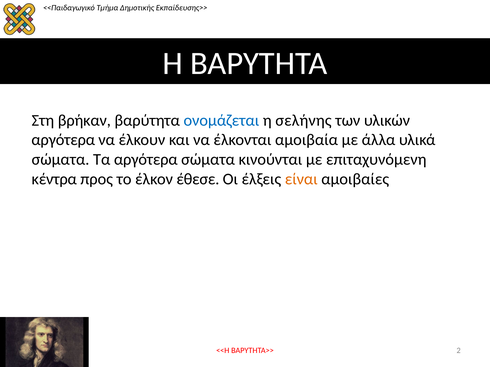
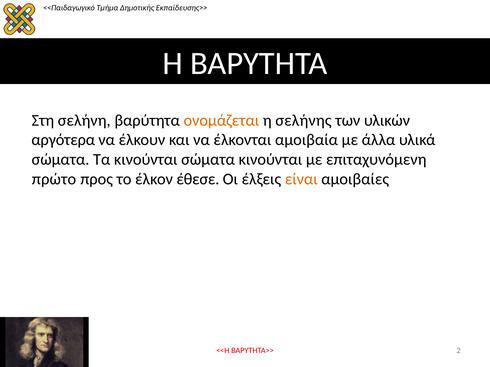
βρήκαν: βρήκαν -> σελήνη
ονομάζεται colour: blue -> orange
Τα αργότερα: αργότερα -> κινούνται
κέντρα: κέντρα -> πρώτο
